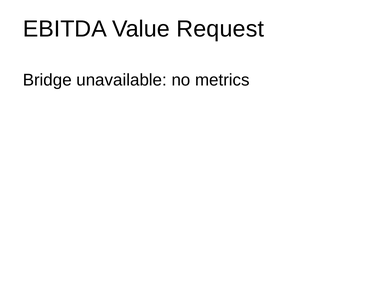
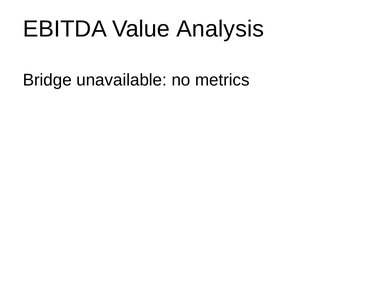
Request: Request -> Analysis
